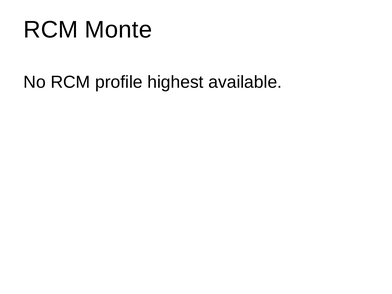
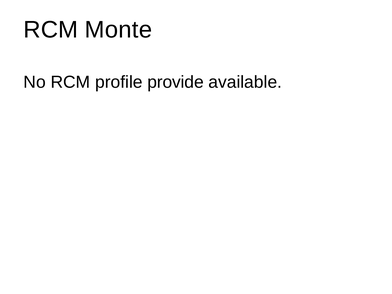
highest: highest -> provide
